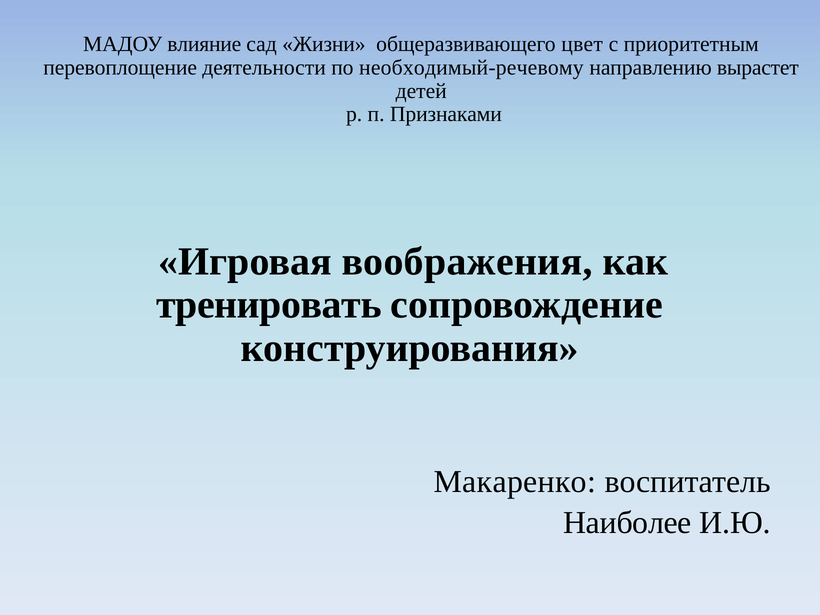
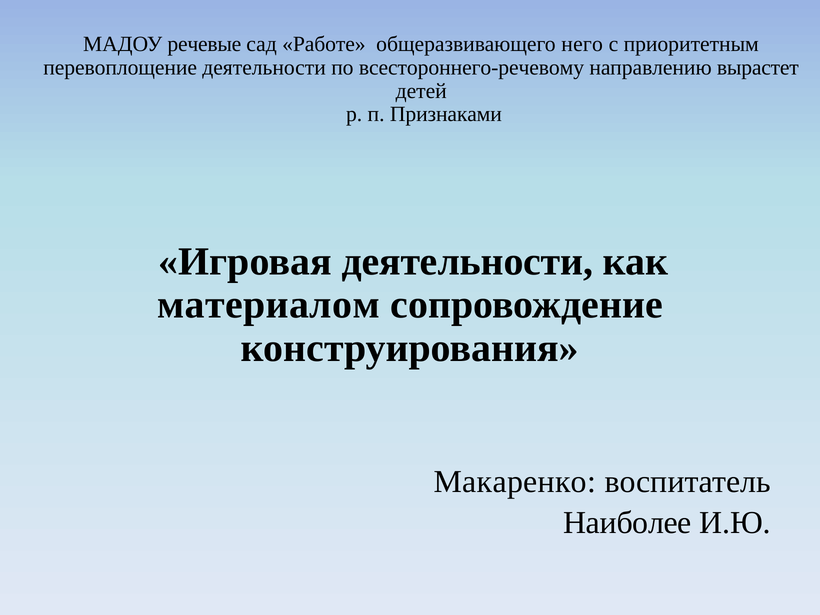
влияние: влияние -> речевые
Жизни: Жизни -> Работе
цвет: цвет -> него
необходимый-речевому: необходимый-речевому -> всестороннего-речевому
Игровая воображения: воображения -> деятельности
тренировать: тренировать -> материалом
